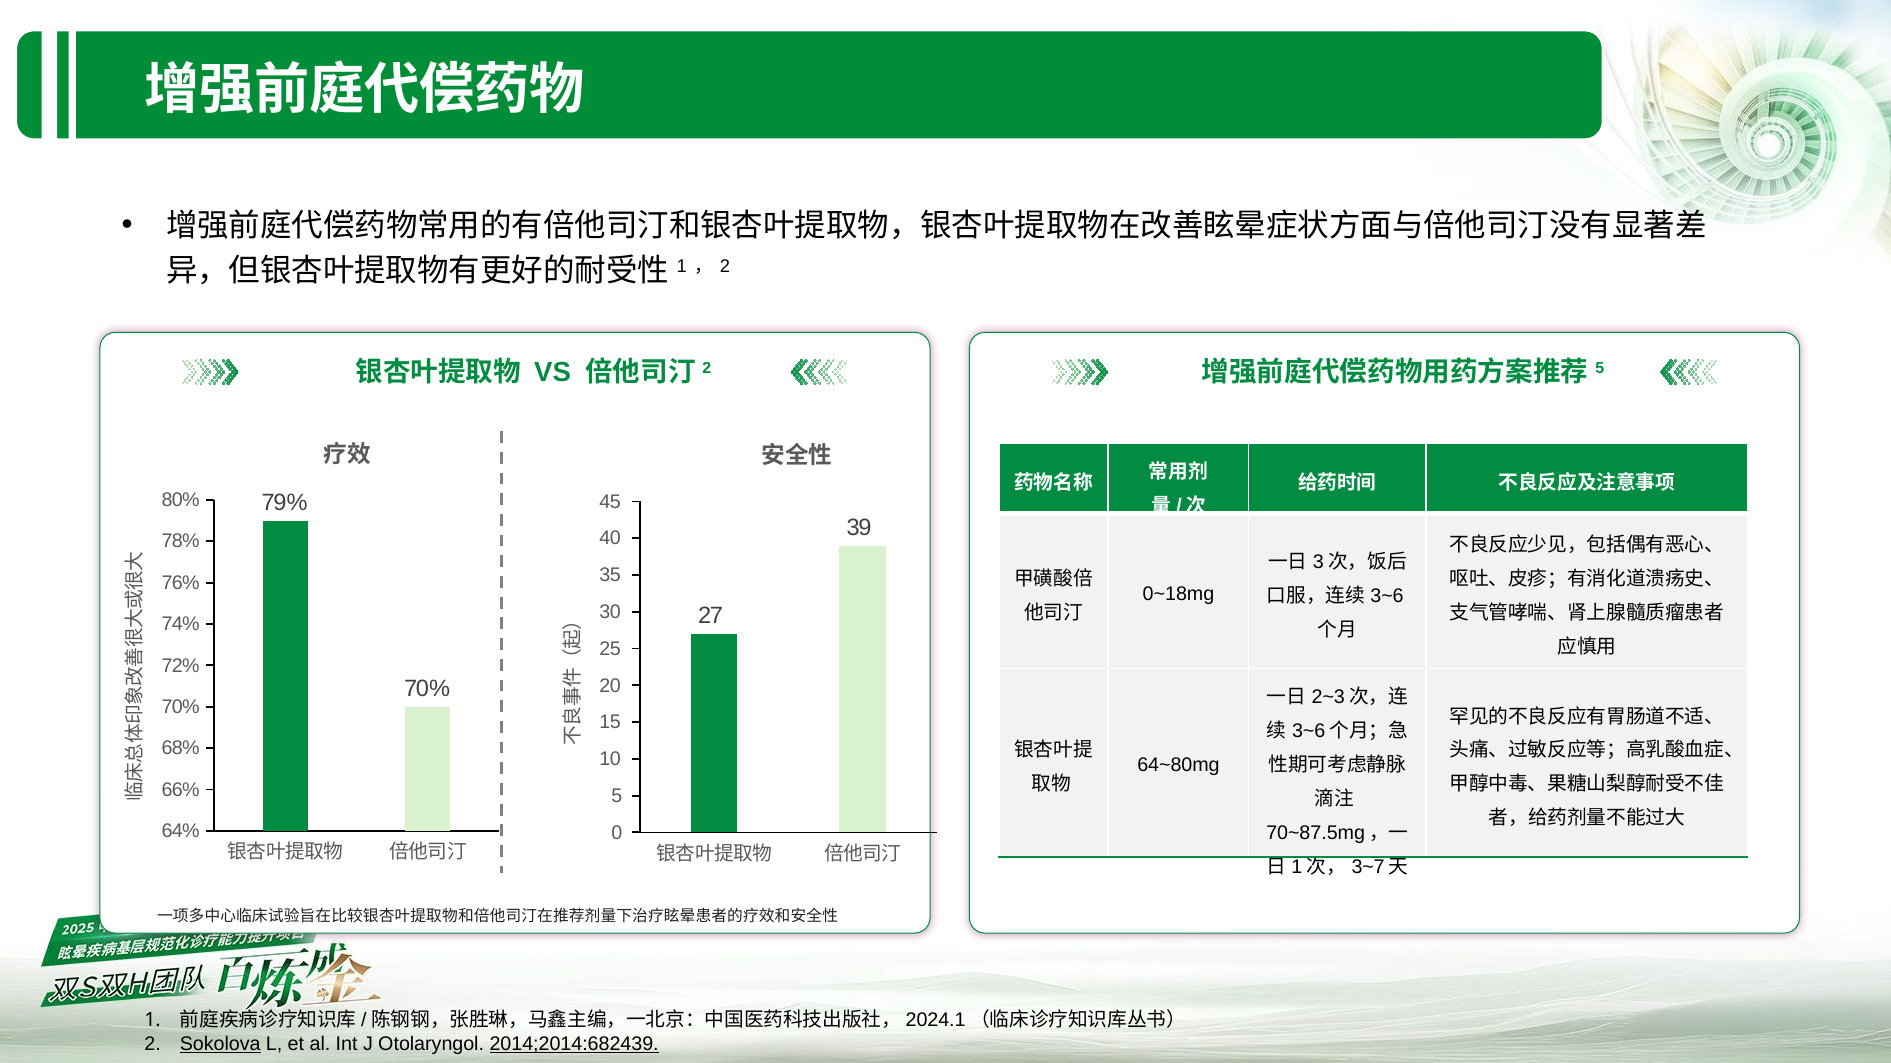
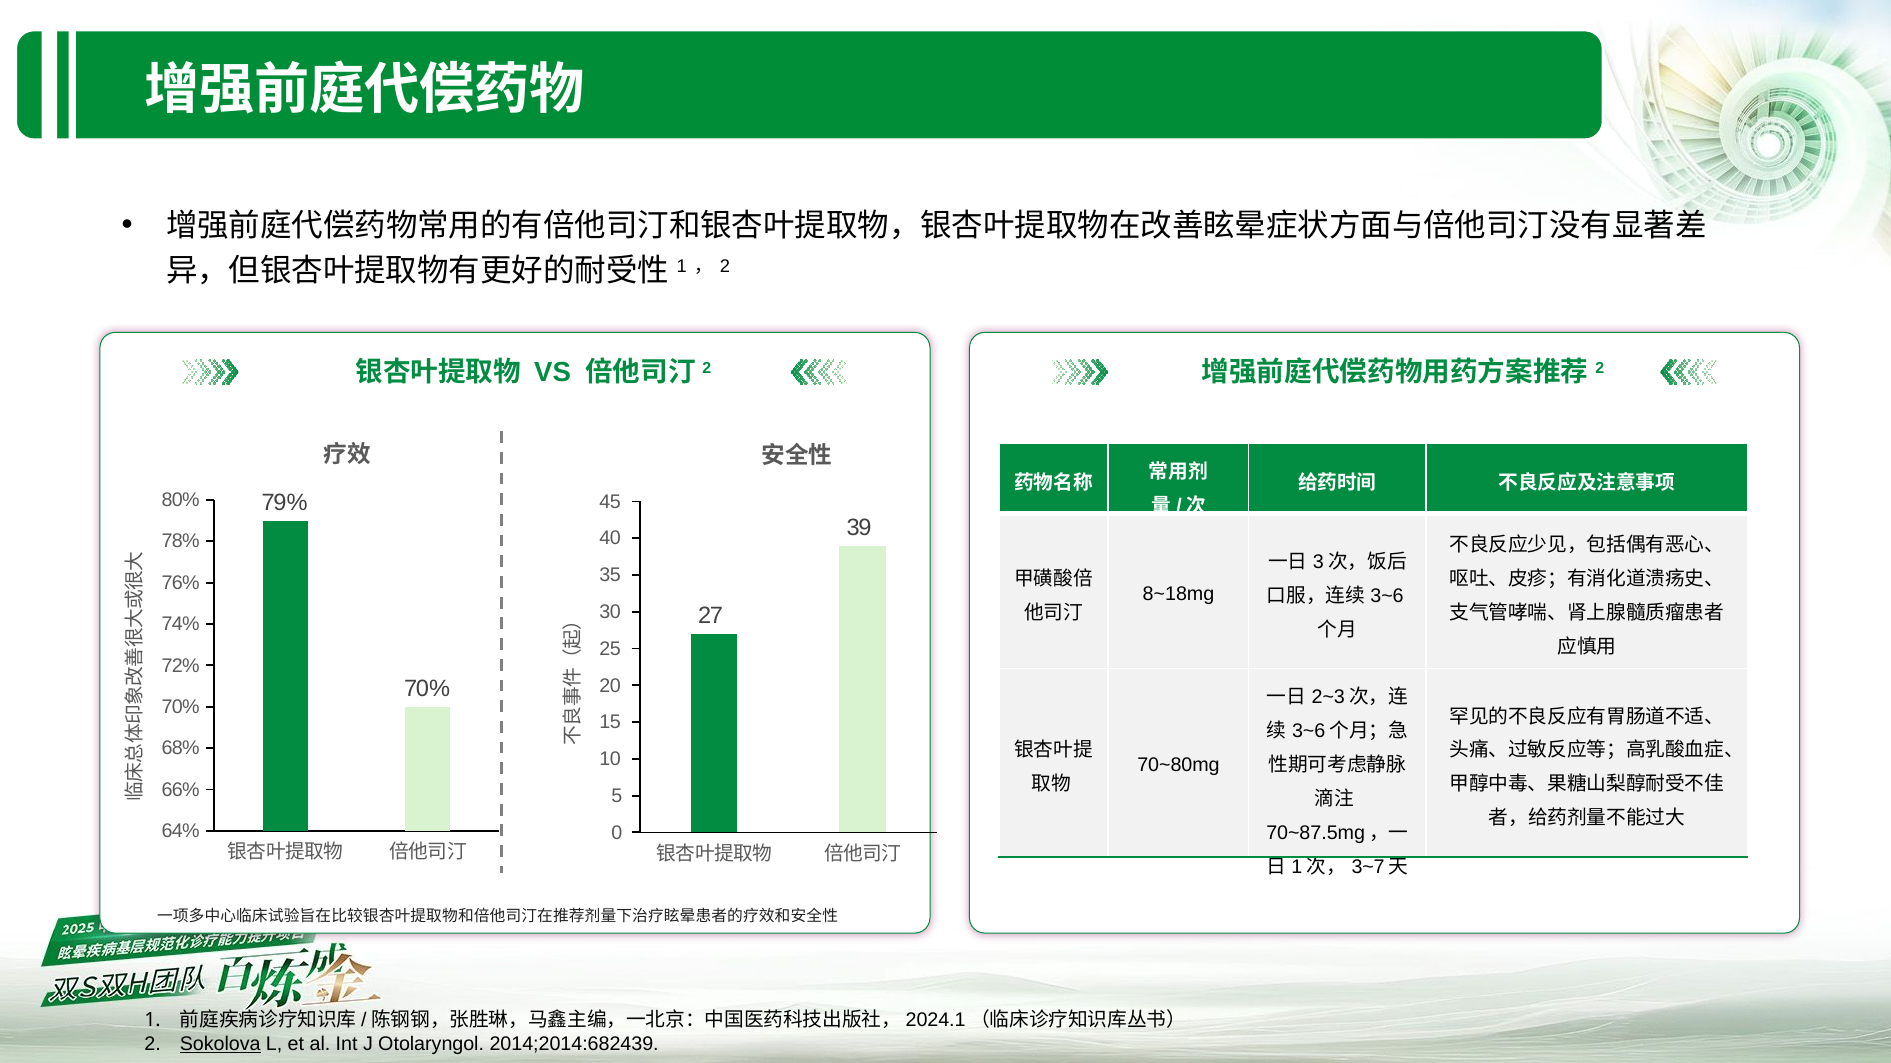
5 at (1600, 368): 5 -> 2
0~18mg: 0~18mg -> 8~18mg
64~80mg: 64~80mg -> 70~80mg
2014;2014:682439 underline: present -> none
